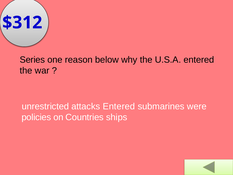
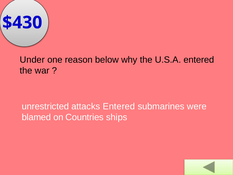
$312: $312 -> $430
Series: Series -> Under
policies: policies -> blamed
